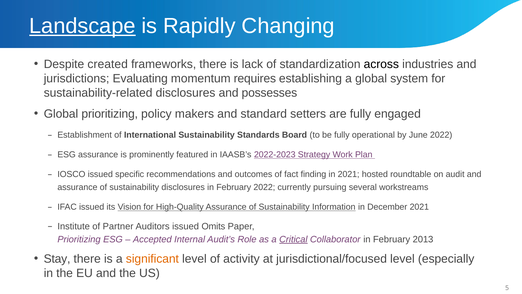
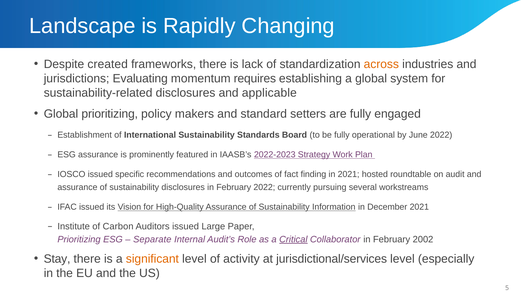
Landscape underline: present -> none
across colour: black -> orange
possesses: possesses -> applicable
Partner: Partner -> Carbon
Omits: Omits -> Large
Accepted: Accepted -> Separate
2013: 2013 -> 2002
jurisdictional/focused: jurisdictional/focused -> jurisdictional/services
